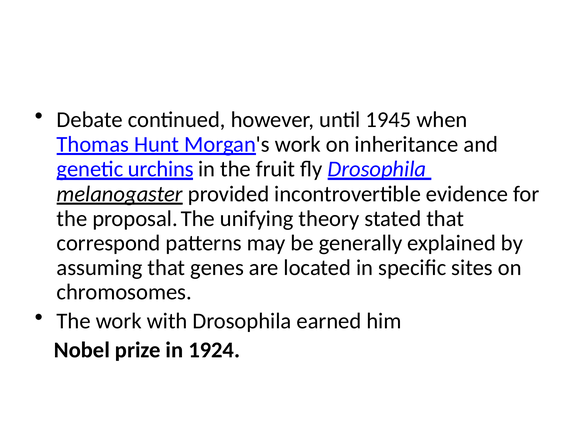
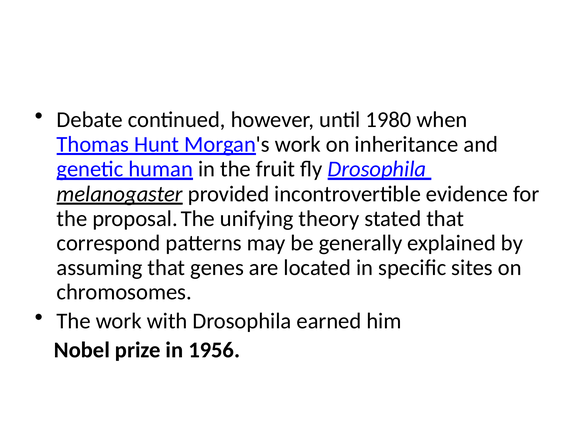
1945: 1945 -> 1980
urchins: urchins -> human
1924: 1924 -> 1956
